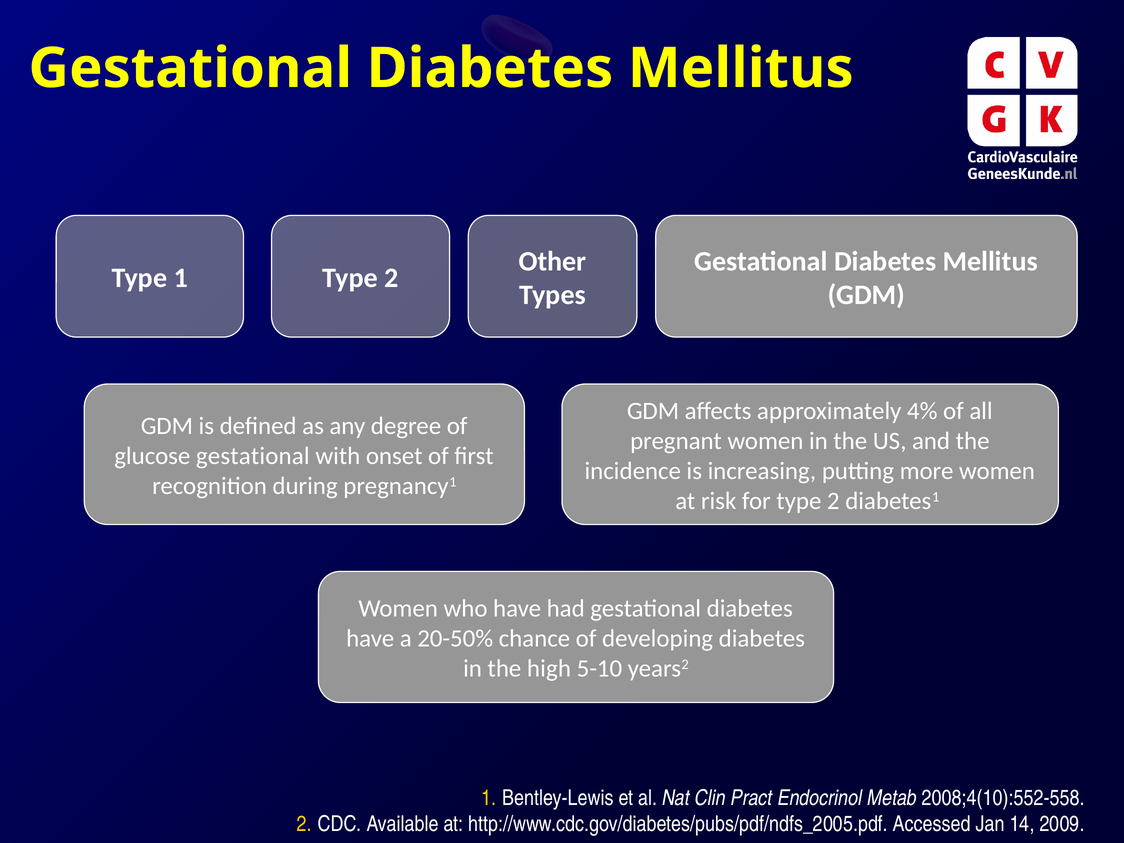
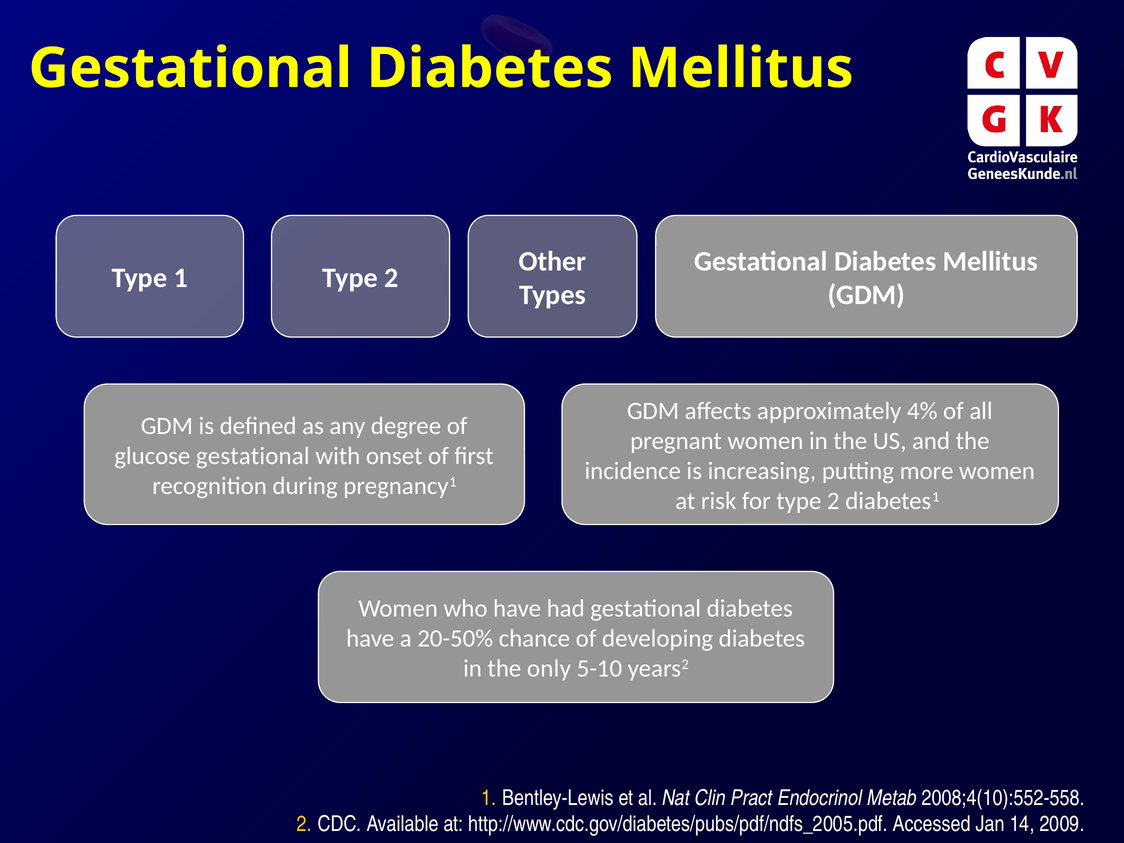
high: high -> only
